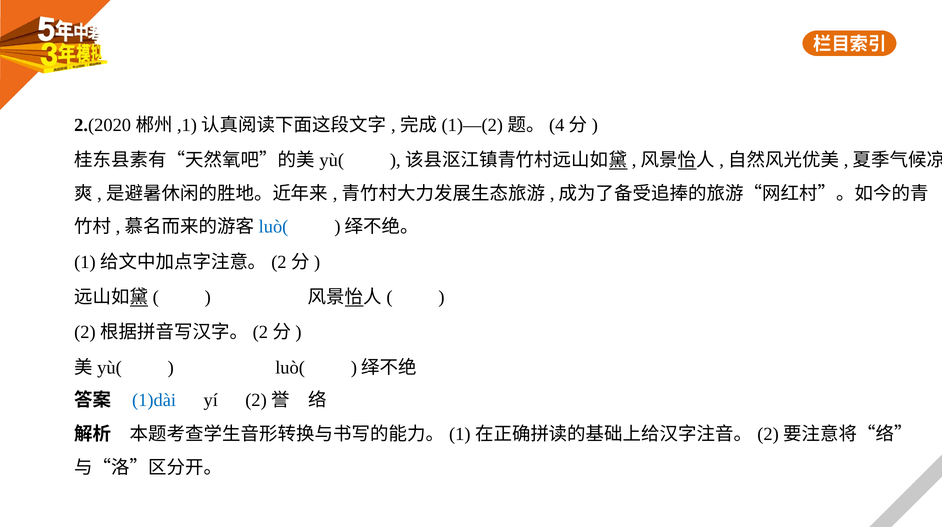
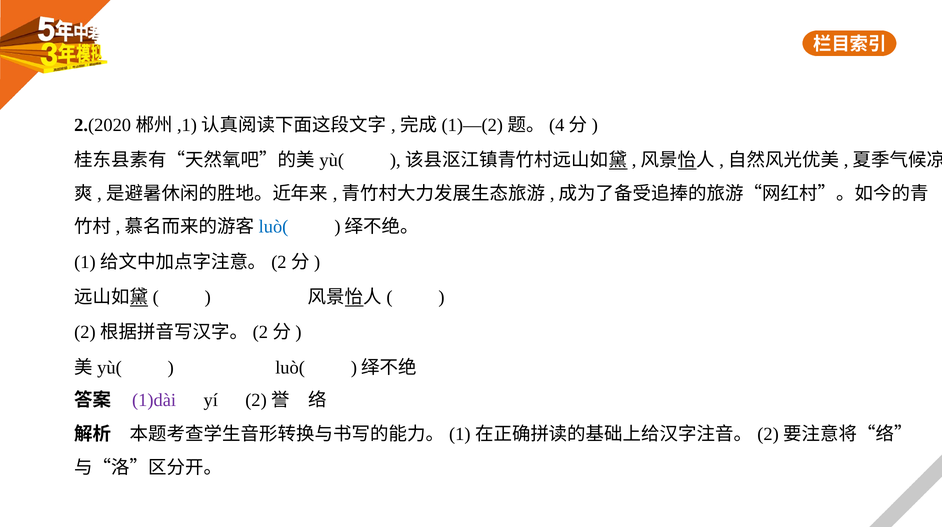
1)dài colour: blue -> purple
